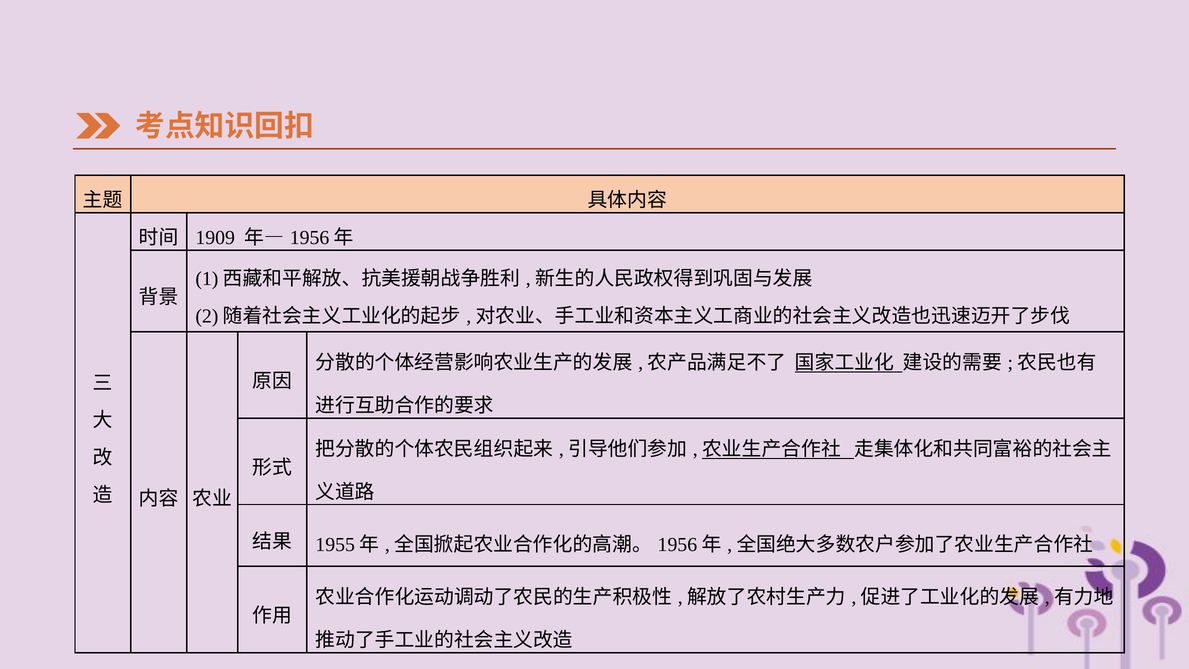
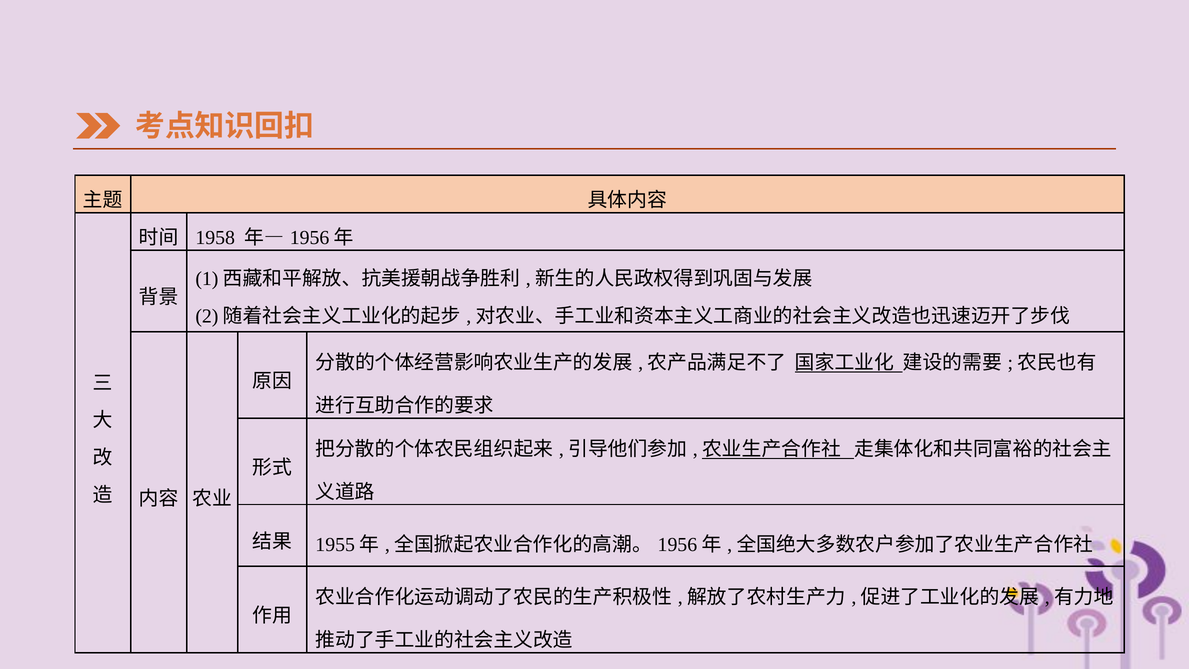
1909: 1909 -> 1958
